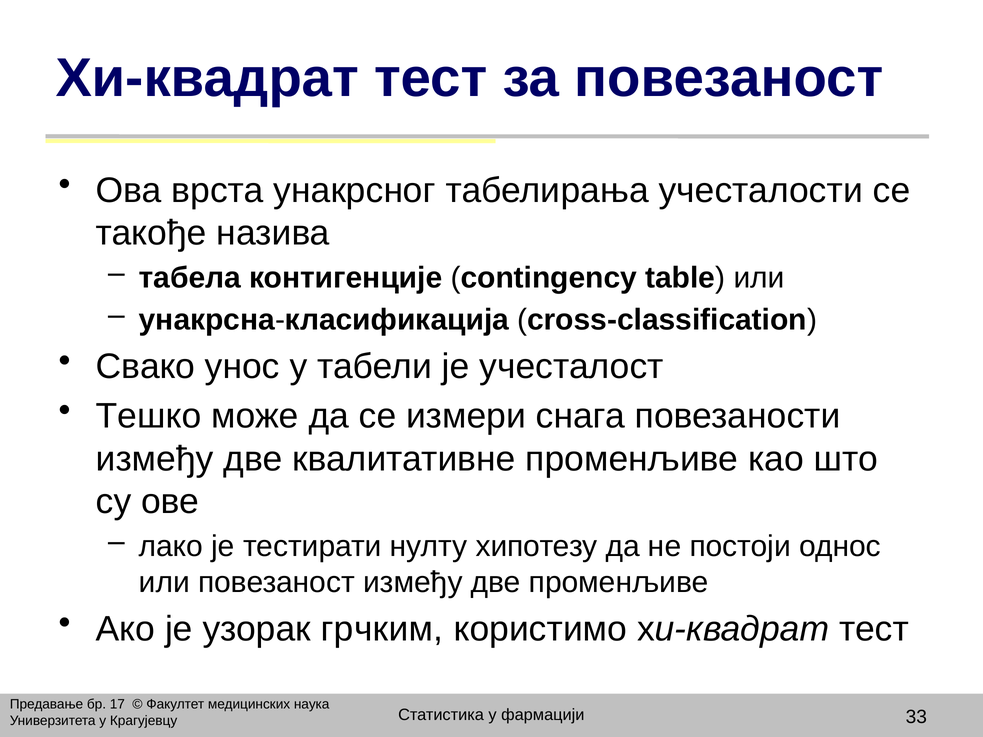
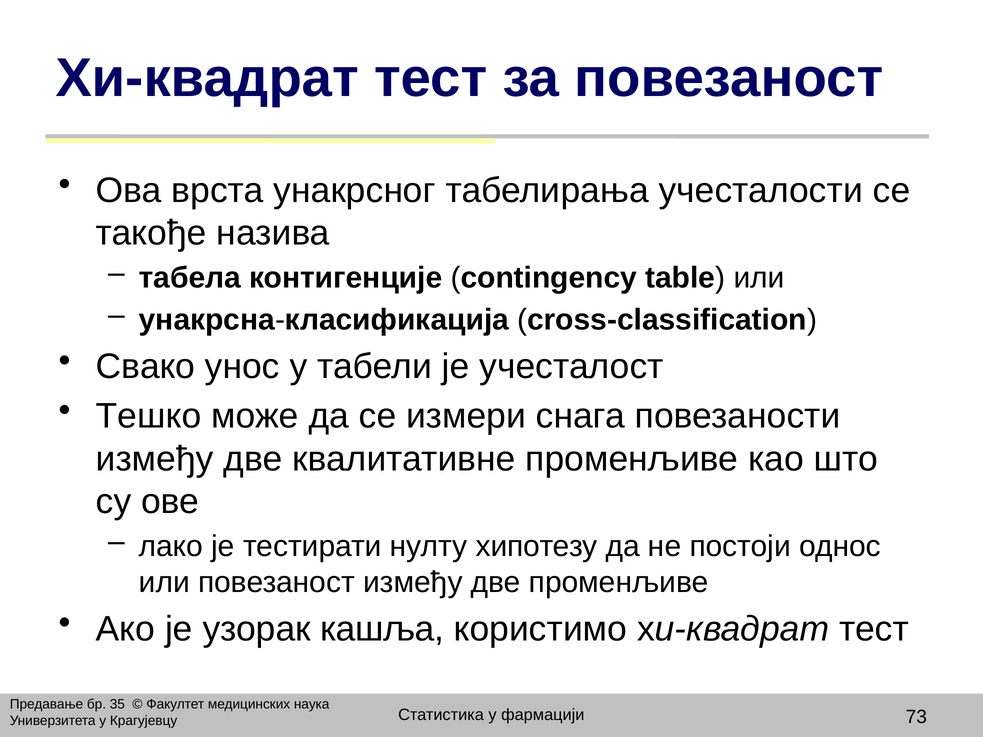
грчким: грчким -> кашља
17: 17 -> 35
33: 33 -> 73
